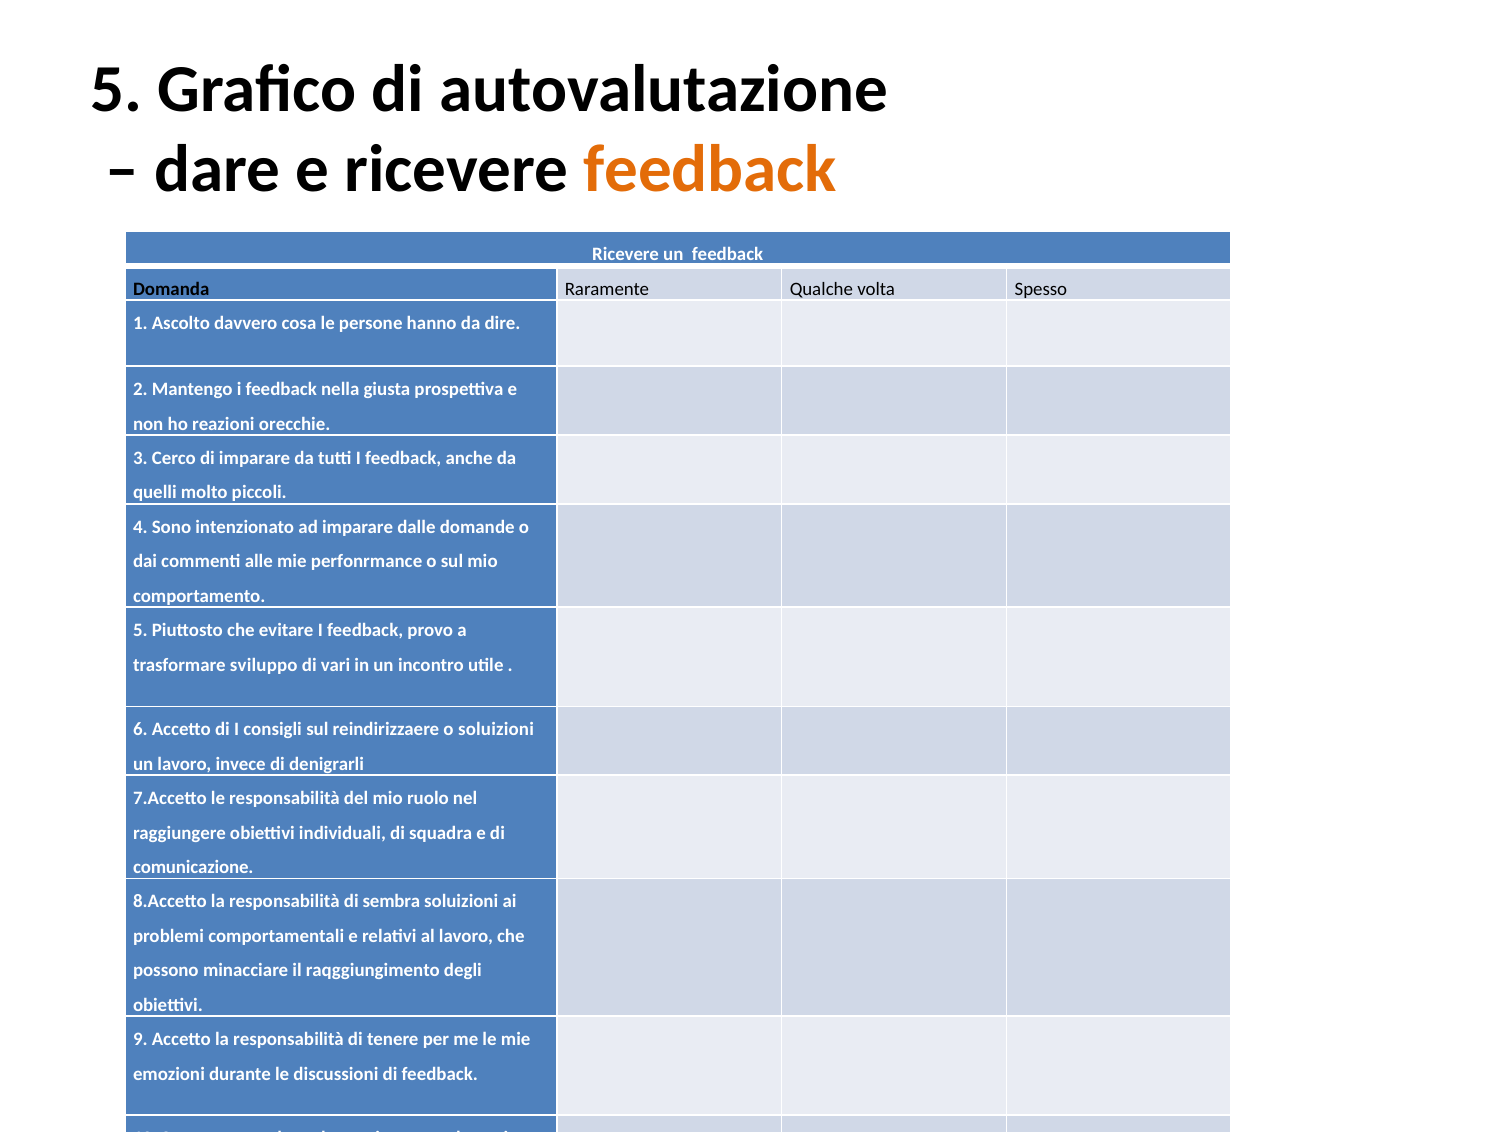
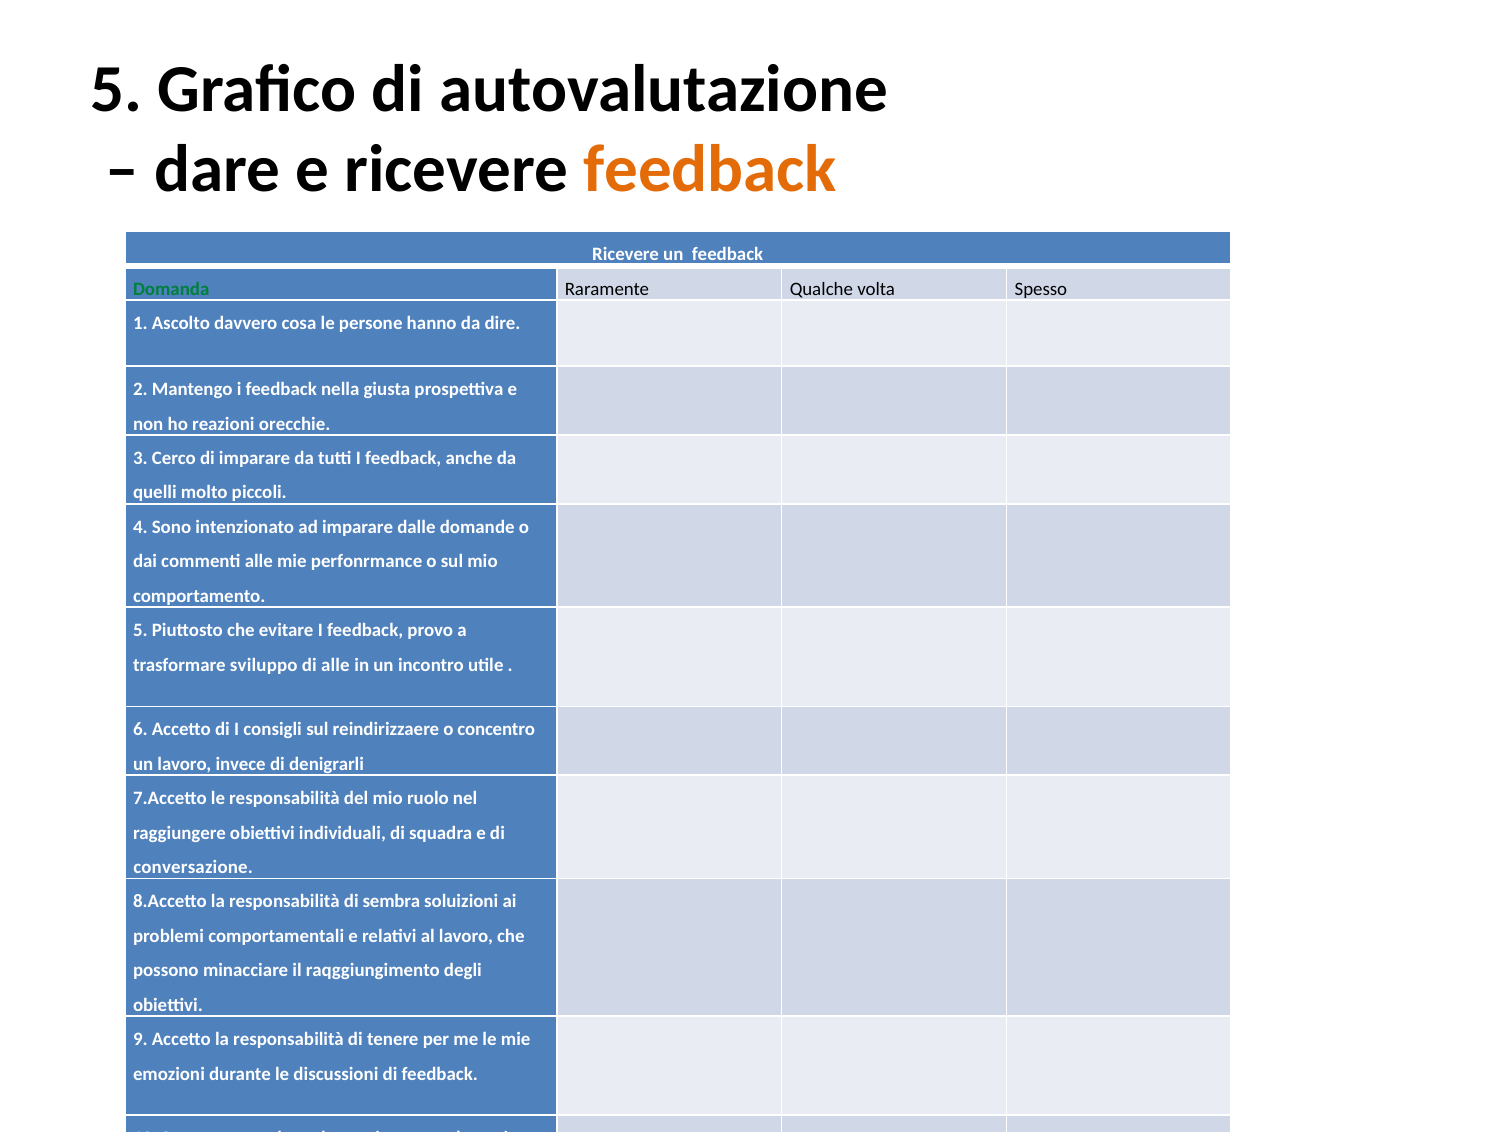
Domanda colour: black -> green
di vari: vari -> alle
o soluizioni: soluizioni -> concentro
comunicazione: comunicazione -> conversazione
